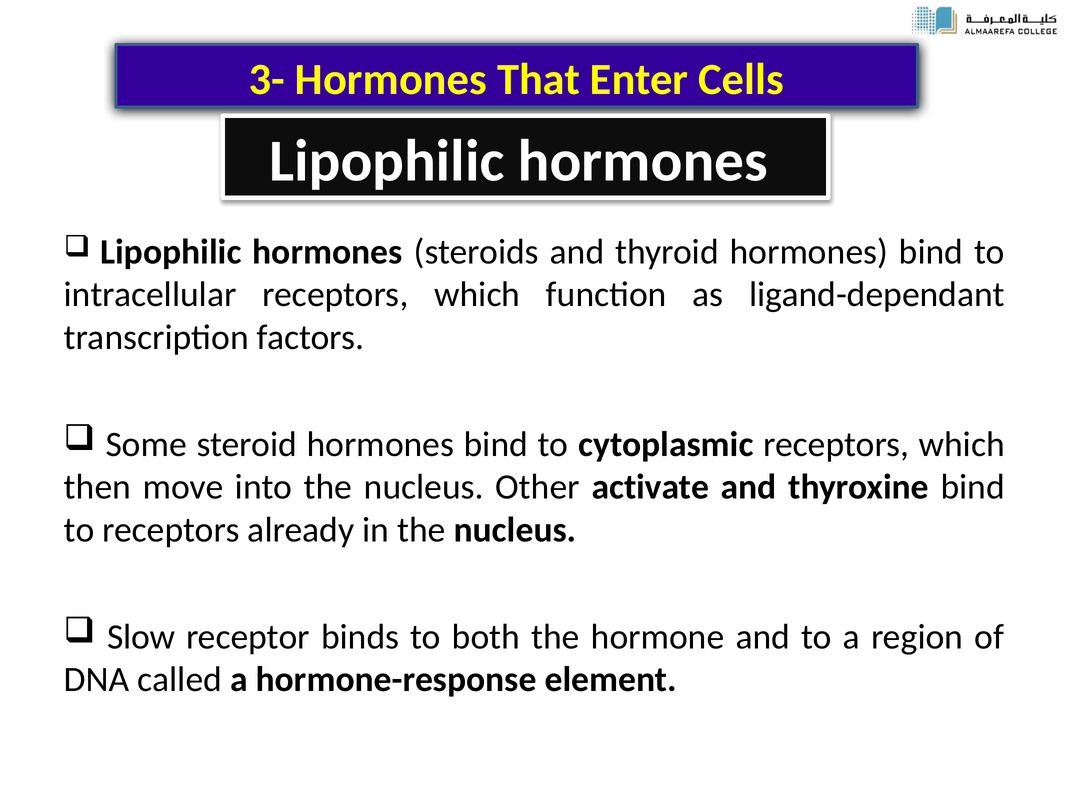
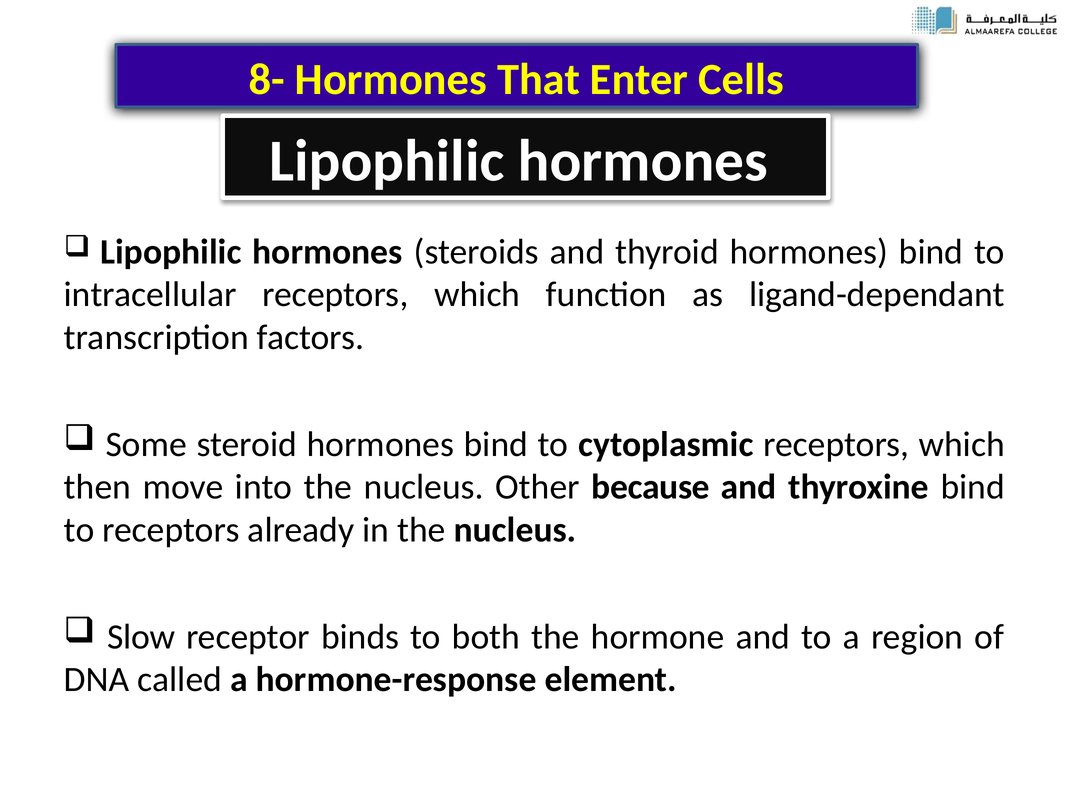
3-: 3- -> 8-
activate: activate -> because
